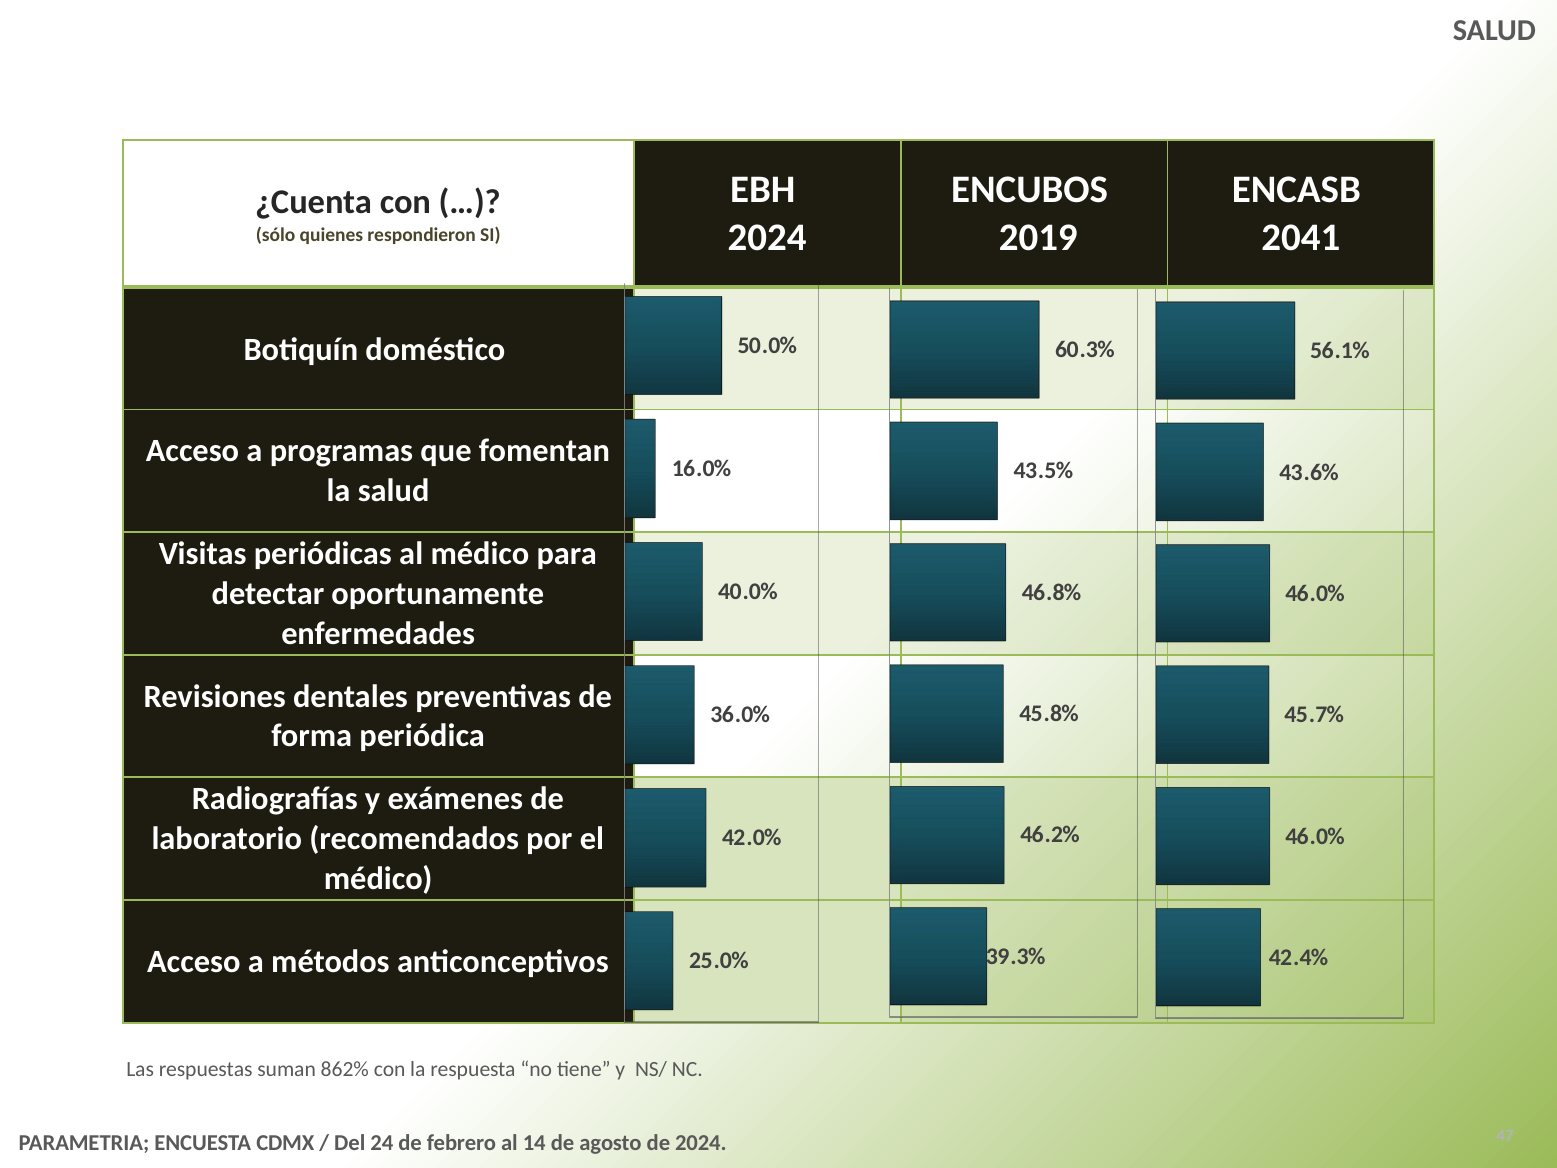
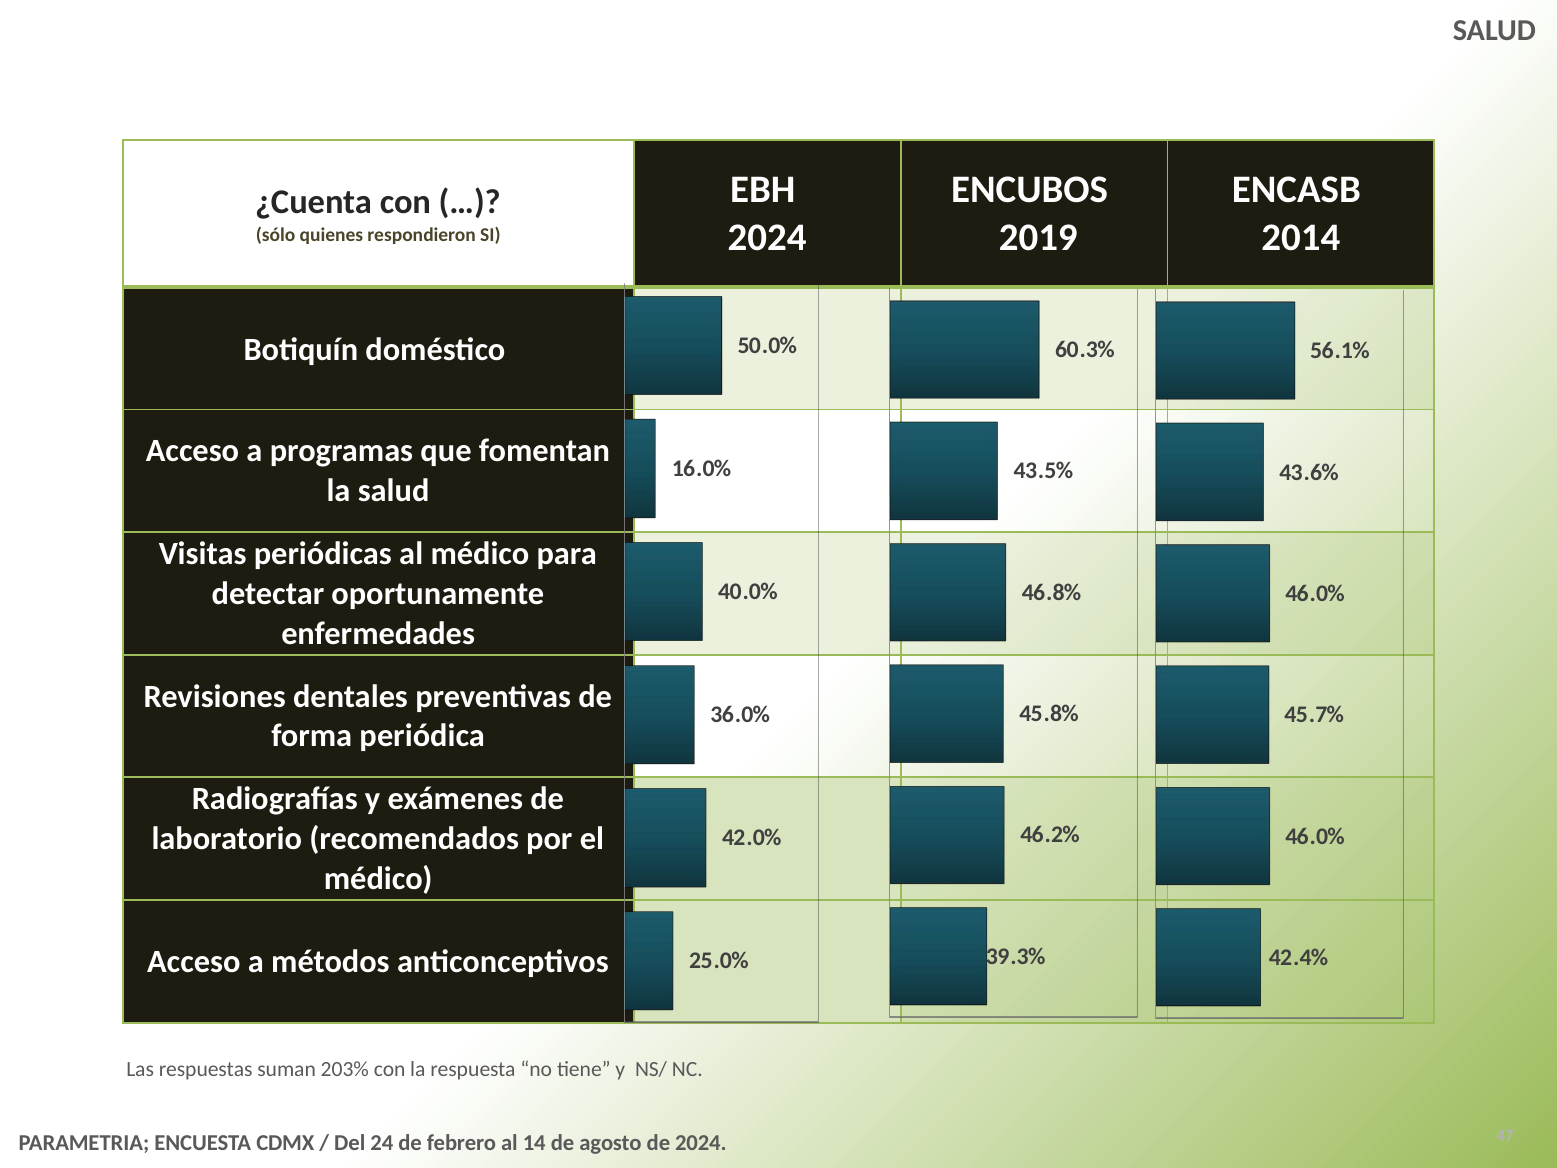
2041: 2041 -> 2014
862%: 862% -> 203%
